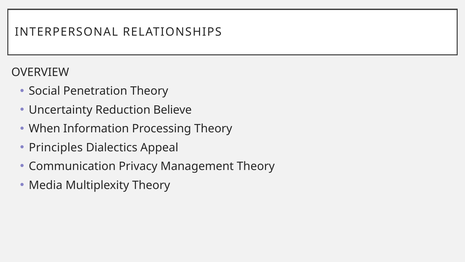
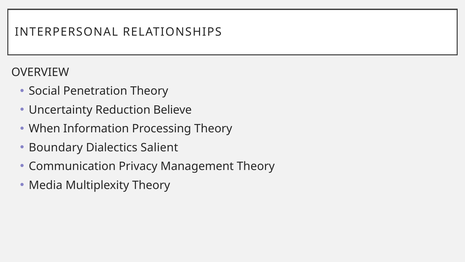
Principles: Principles -> Boundary
Appeal: Appeal -> Salient
